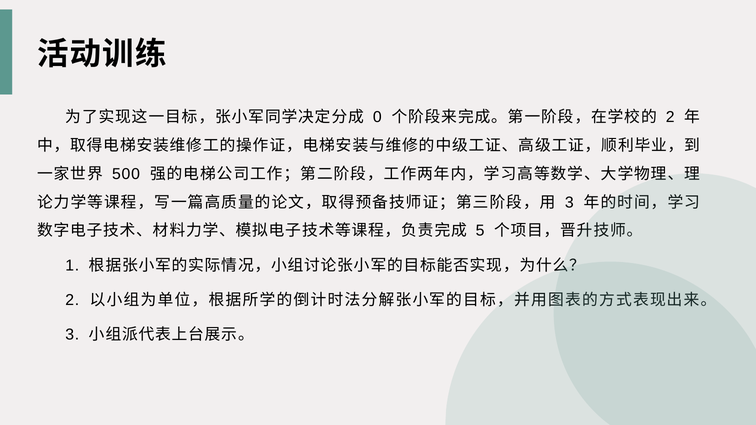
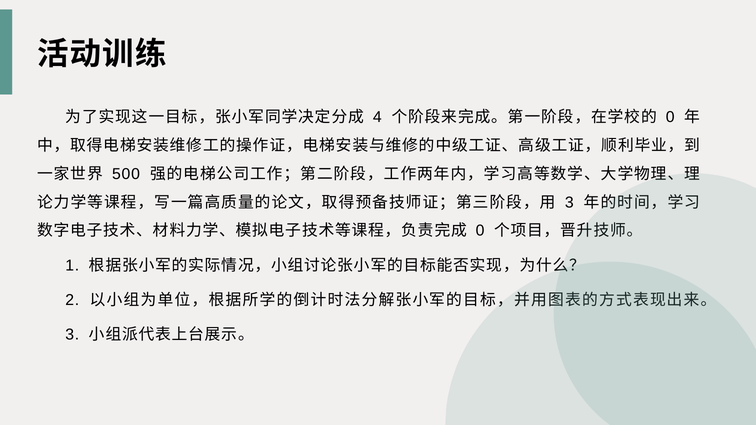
0: 0 -> 4
2 at (670, 117): 2 -> 0
5 at (480, 231): 5 -> 0
